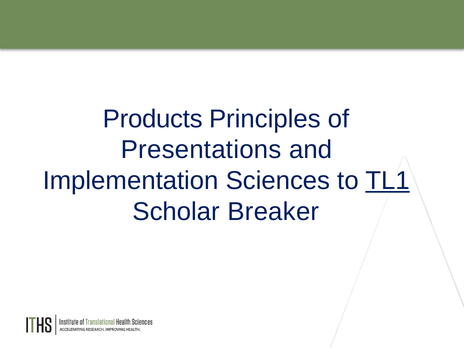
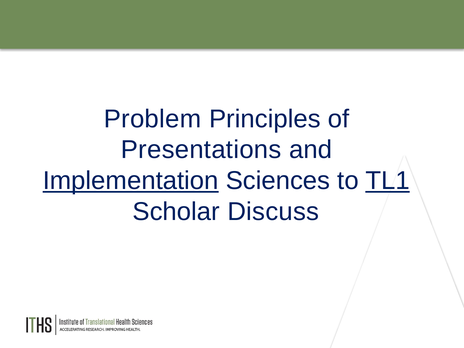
Products: Products -> Problem
Implementation underline: none -> present
Breaker: Breaker -> Discuss
